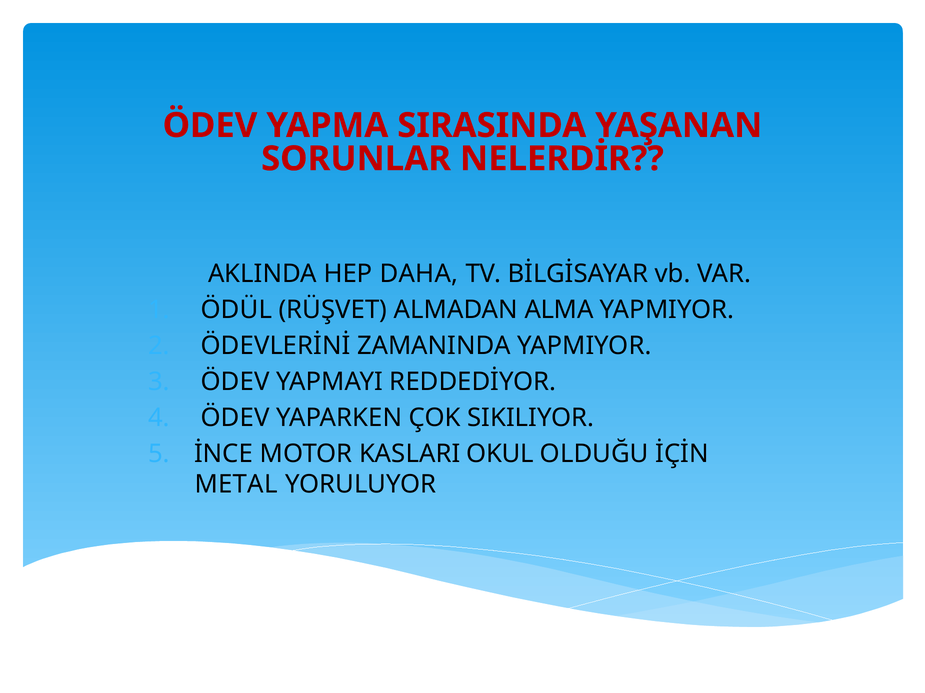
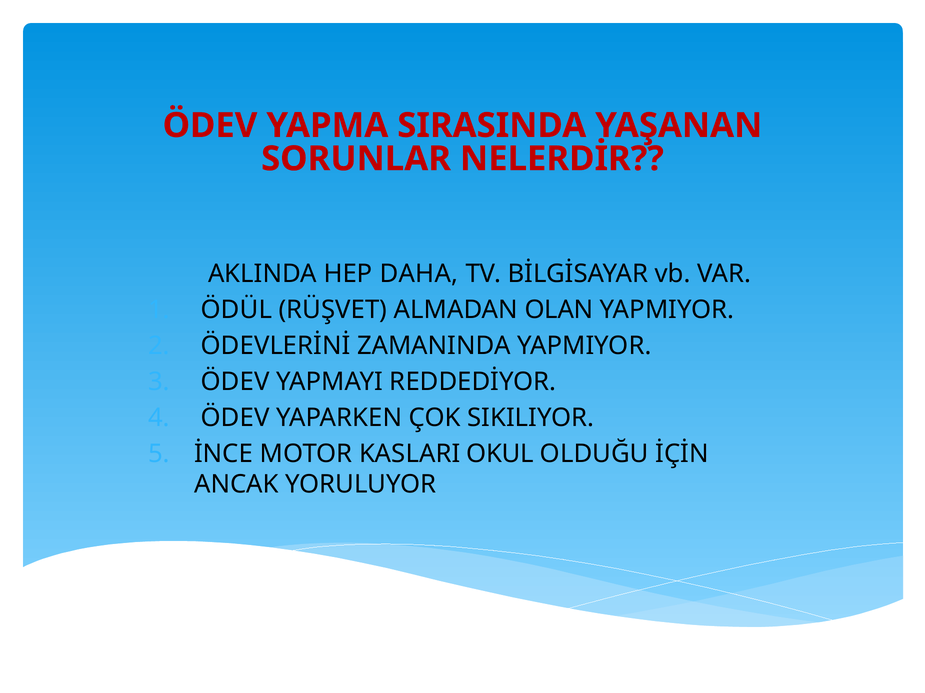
ALMA: ALMA -> OLAN
METAL: METAL -> ANCAK
